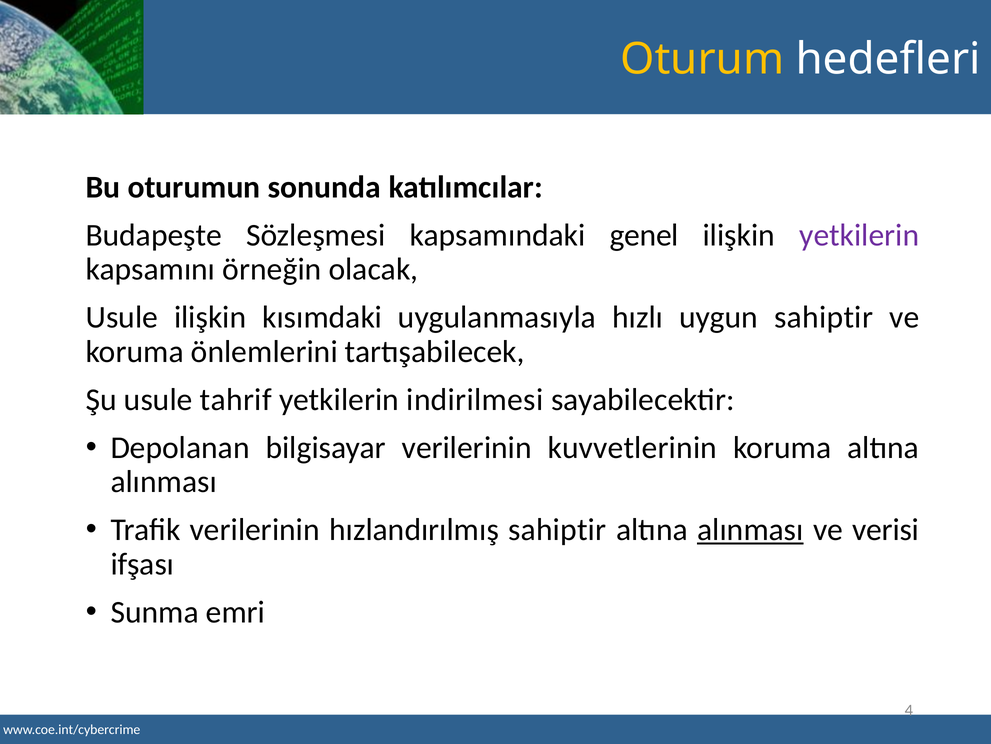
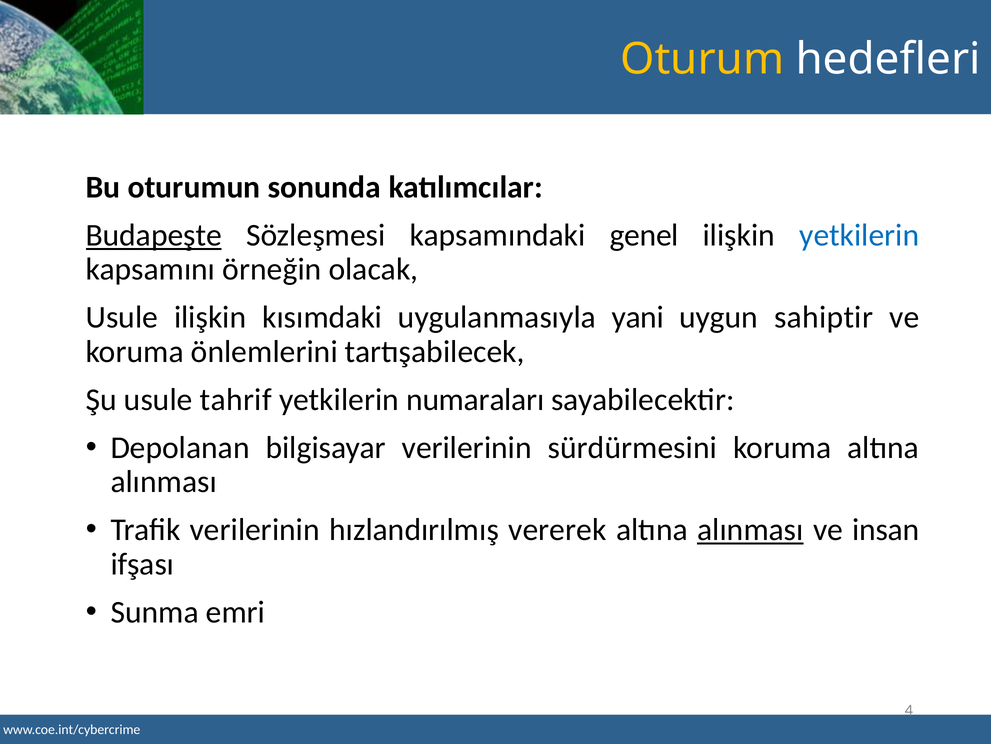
Budapeşte underline: none -> present
yetkilerin at (859, 235) colour: purple -> blue
hızlı: hızlı -> yani
indirilmesi: indirilmesi -> numaraları
kuvvetlerinin: kuvvetlerinin -> sürdürmesini
hızlandırılmış sahiptir: sahiptir -> vererek
verisi: verisi -> insan
